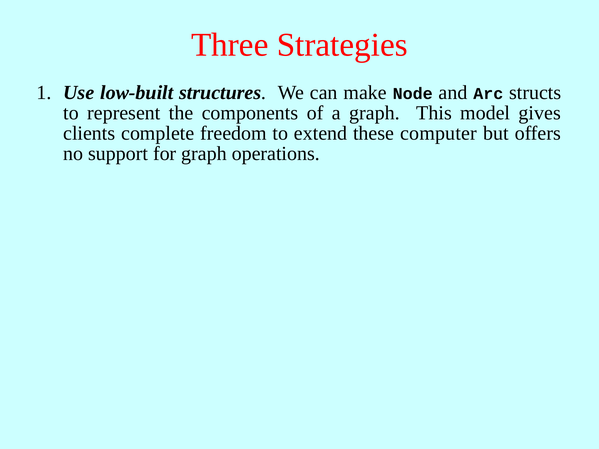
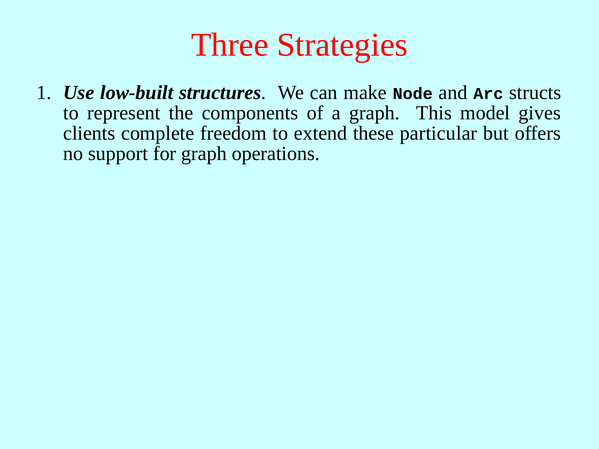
computer: computer -> particular
